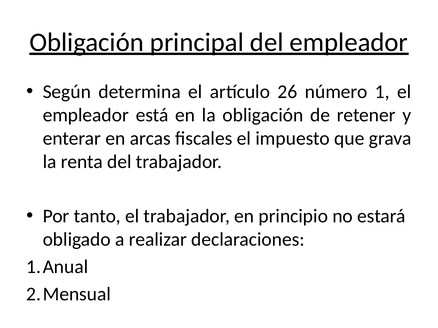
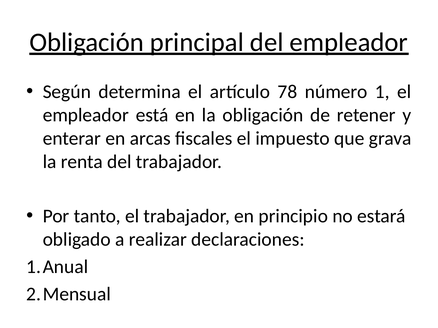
26: 26 -> 78
